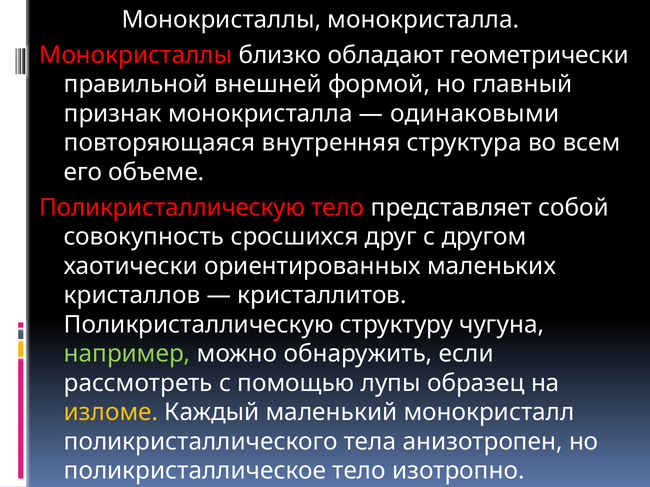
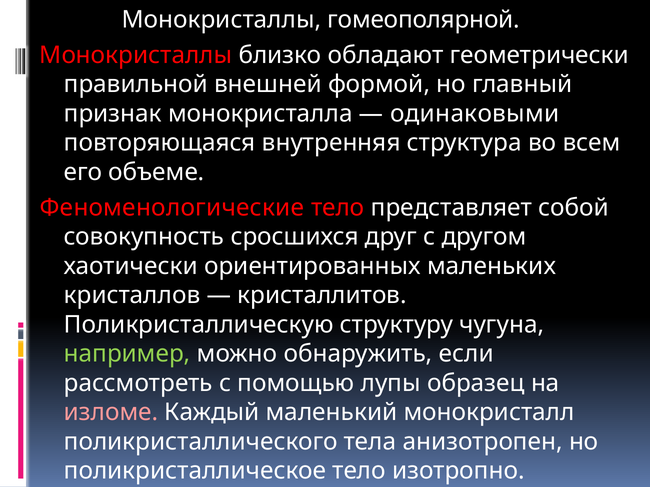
Монокристаллы монокристалла: монокристалла -> гомеополярной
Поликристаллическую at (172, 208): Поликристаллическую -> Феноменологические
изломе colour: yellow -> pink
